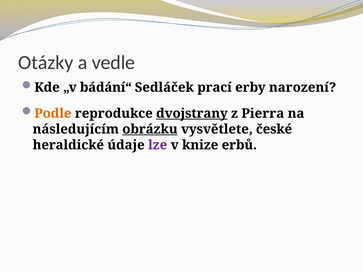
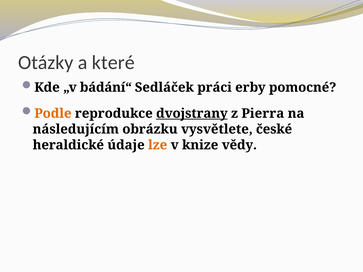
vedle: vedle -> které
prací: prací -> práci
narození: narození -> pomocné
obrázku underline: present -> none
lze colour: purple -> orange
erbů: erbů -> vědy
